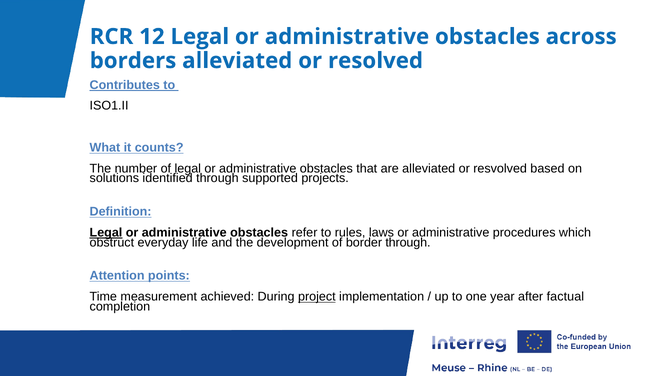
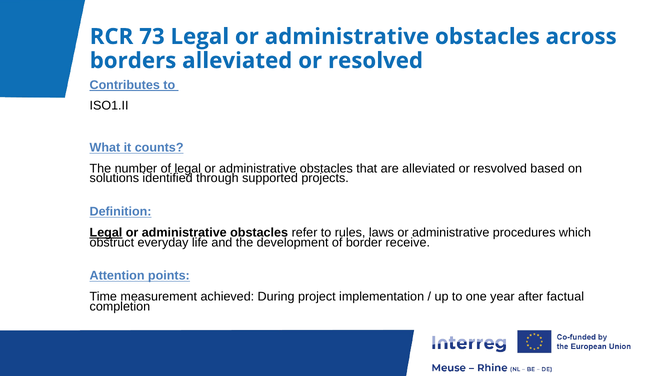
12: 12 -> 73
border through: through -> receive
project underline: present -> none
